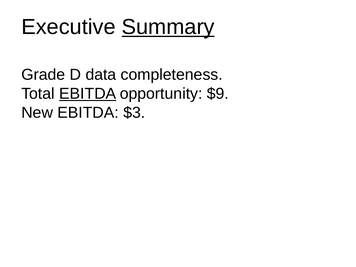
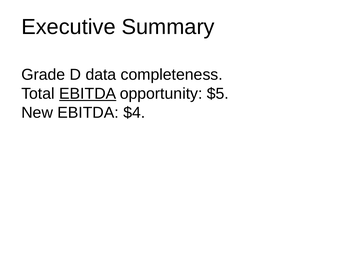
Summary underline: present -> none
$9: $9 -> $5
$3: $3 -> $4
